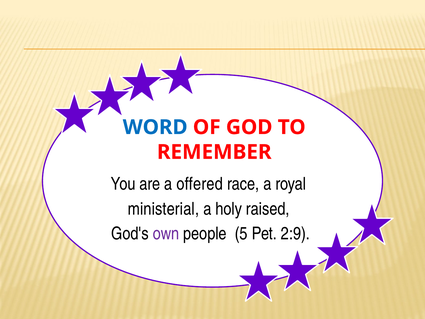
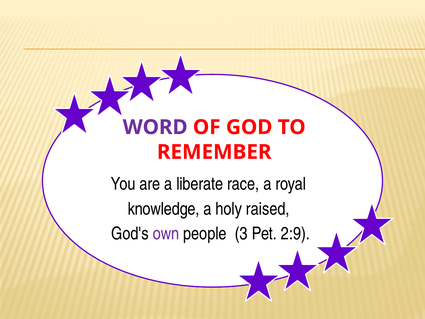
WORD colour: blue -> purple
offered: offered -> liberate
ministerial: ministerial -> knowledge
5: 5 -> 3
